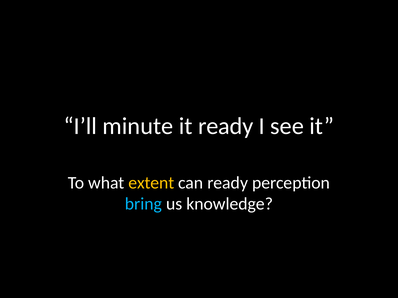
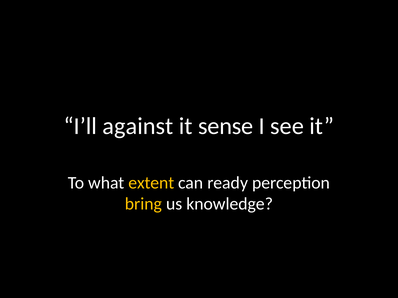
minute: minute -> against
it ready: ready -> sense
bring colour: light blue -> yellow
